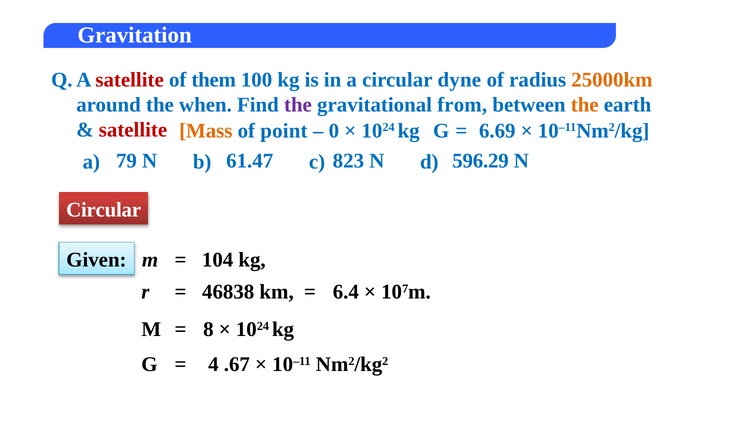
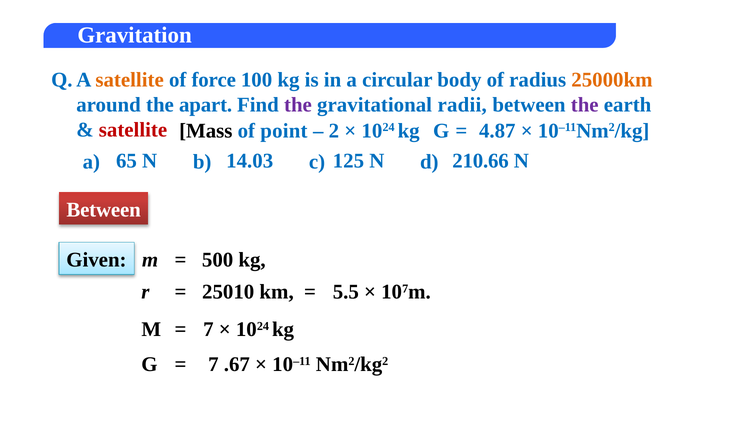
satellite at (130, 80) colour: red -> orange
them: them -> force
dyne: dyne -> body
when: when -> apart
from: from -> radii
the at (585, 105) colour: orange -> purple
Mass colour: orange -> black
0: 0 -> 2
6.69: 6.69 -> 4.87
79: 79 -> 65
61.47: 61.47 -> 14.03
823: 823 -> 125
596.29: 596.29 -> 210.66
Circular at (104, 210): Circular -> Between
104: 104 -> 500
46838: 46838 -> 25010
6.4: 6.4 -> 5.5
8 at (208, 330): 8 -> 7
4 at (213, 365): 4 -> 7
